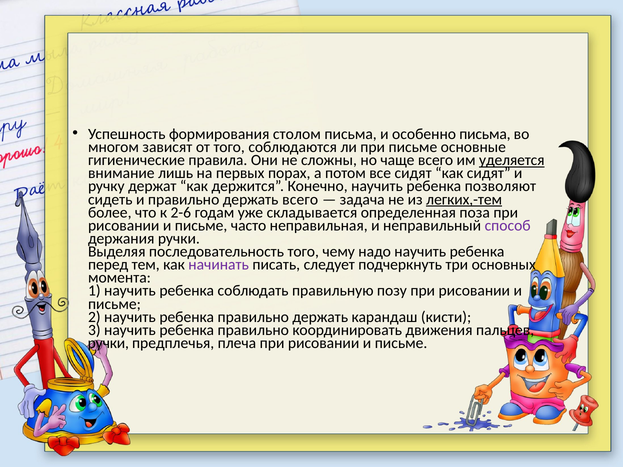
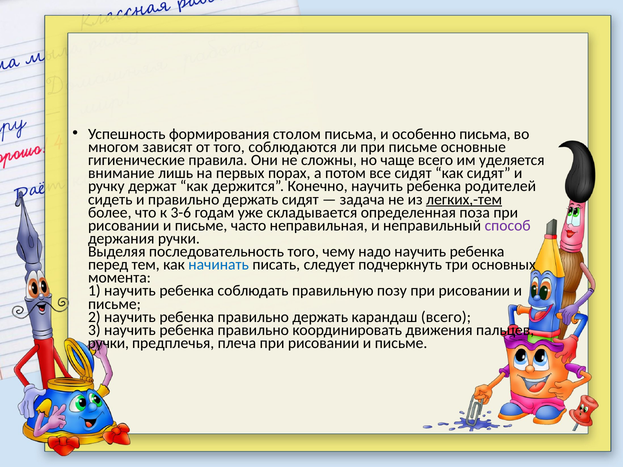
уделяется underline: present -> none
позволяют: позволяют -> родителей
держать всего: всего -> сидят
2-6: 2-6 -> 3-6
начинать colour: purple -> blue
карандаш кисти: кисти -> всего
